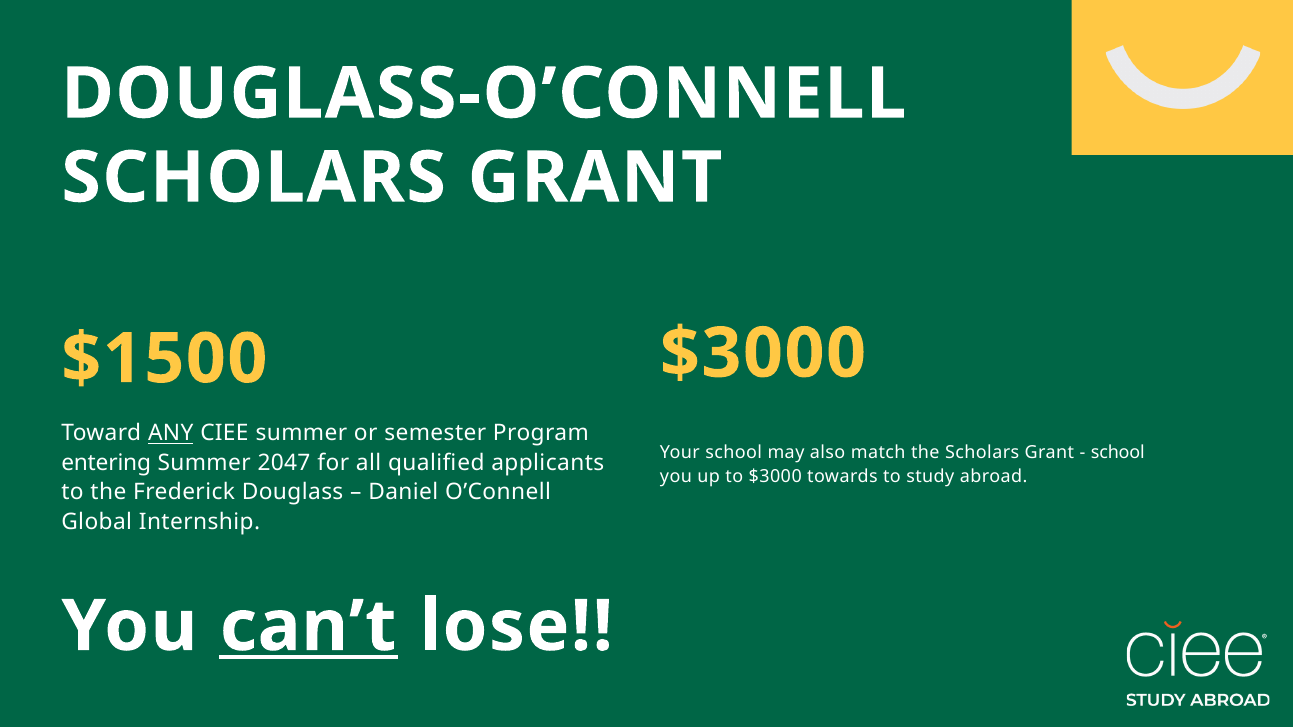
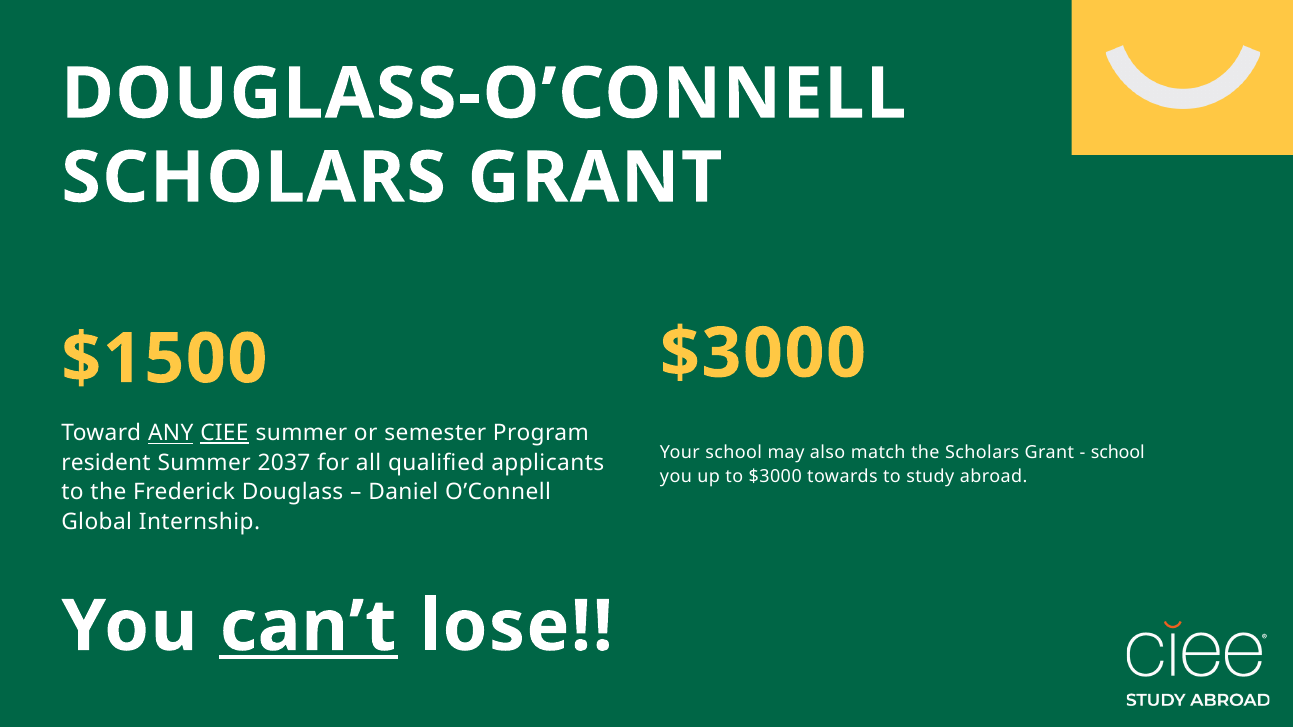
CIEE underline: none -> present
entering: entering -> resident
2047: 2047 -> 2037
